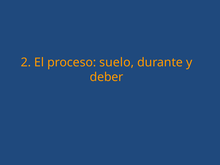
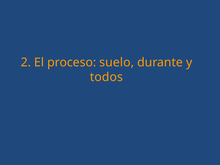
deber: deber -> todos
